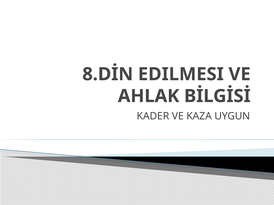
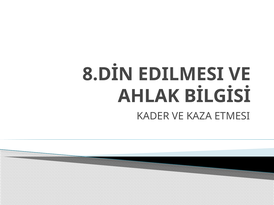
UYGUN: UYGUN -> ETMESI
